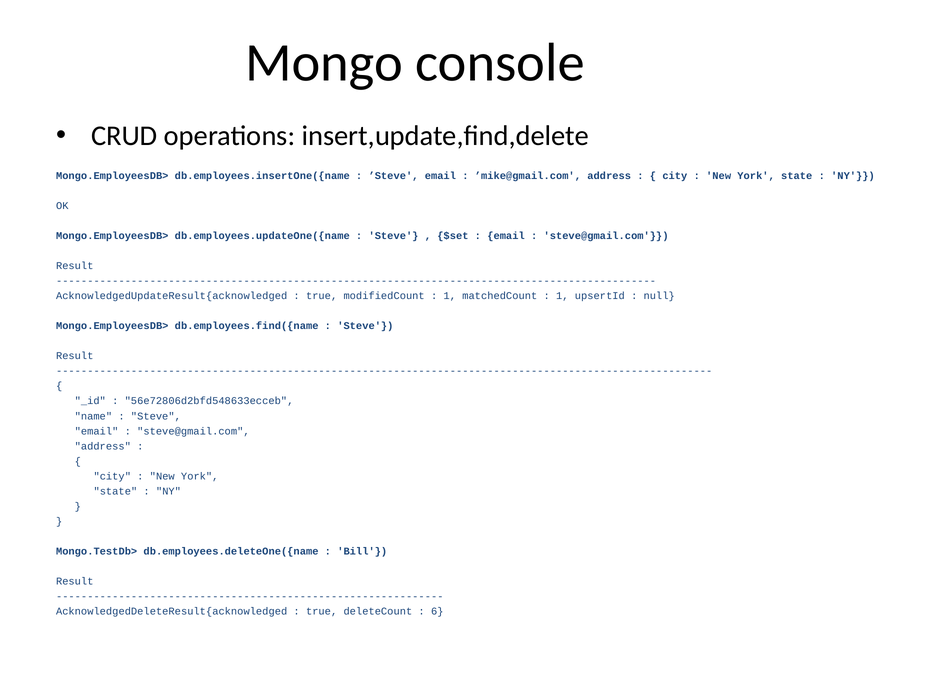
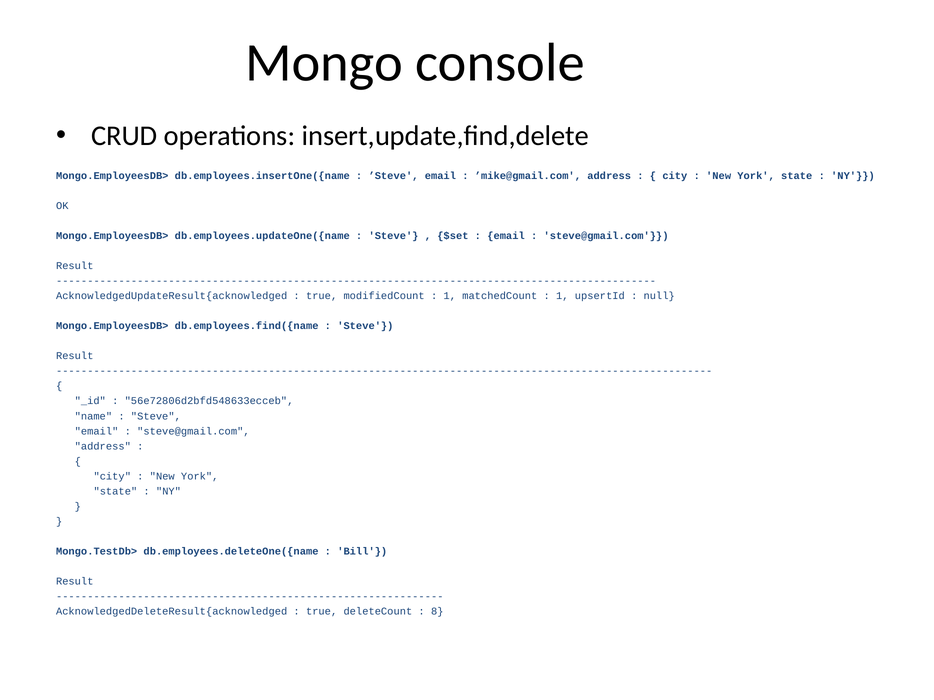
6: 6 -> 8
